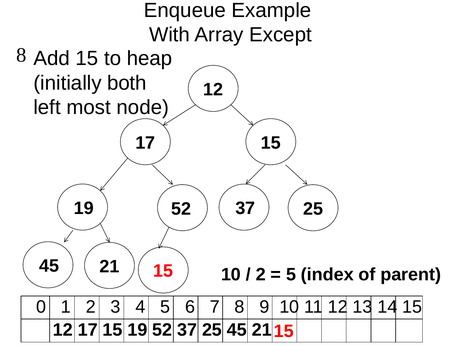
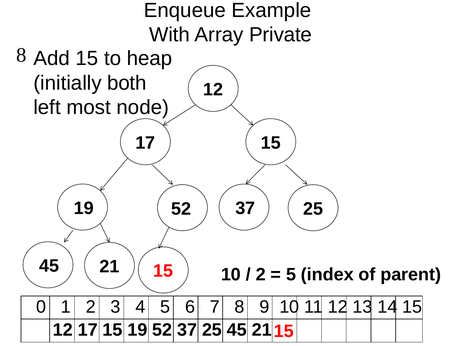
Except: Except -> Private
